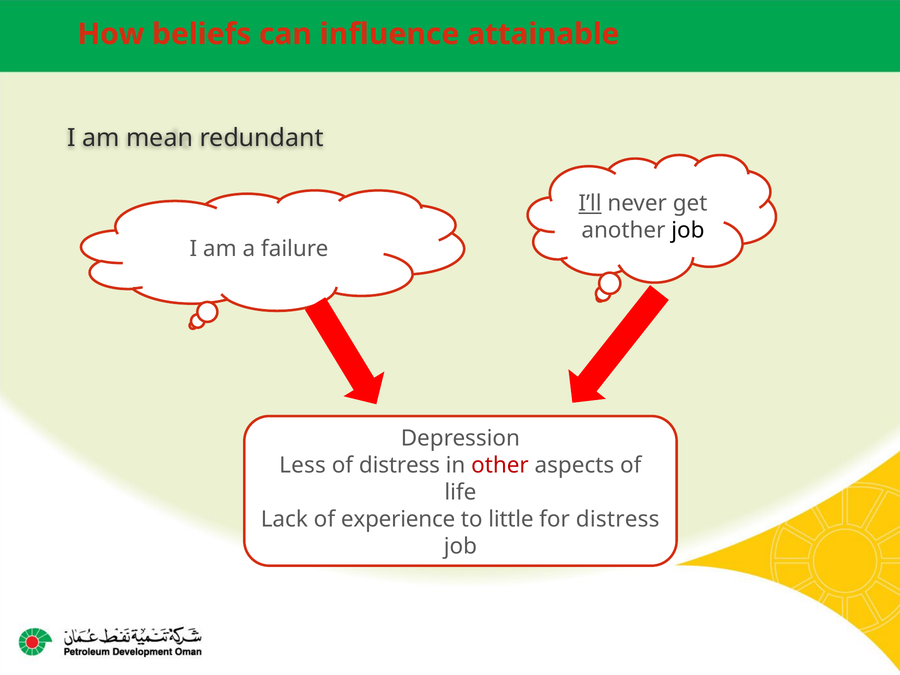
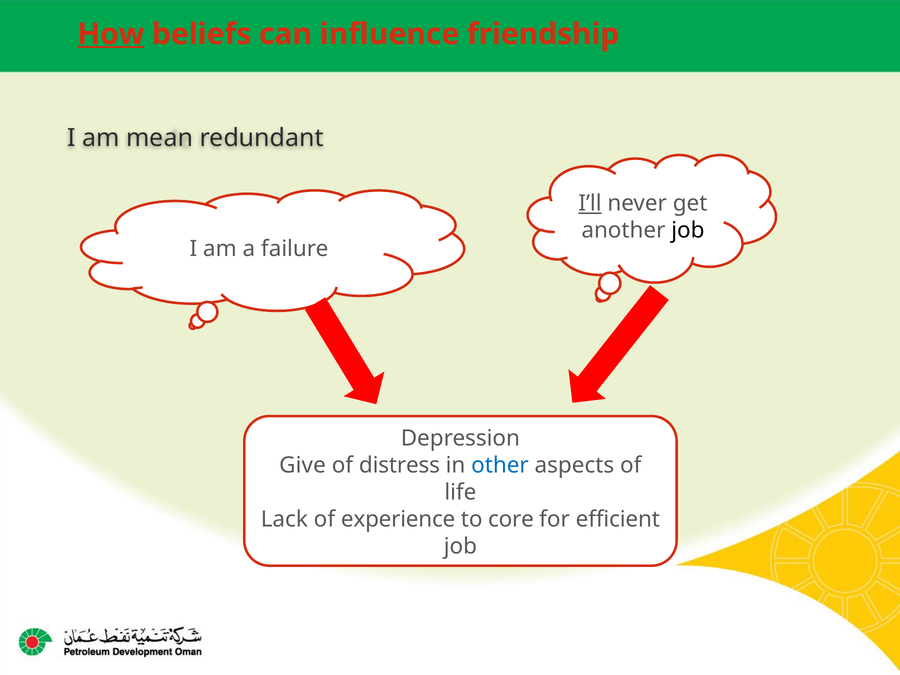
How underline: none -> present
attainable: attainable -> friendship
Less: Less -> Give
other colour: red -> blue
little: little -> core
for distress: distress -> efficient
